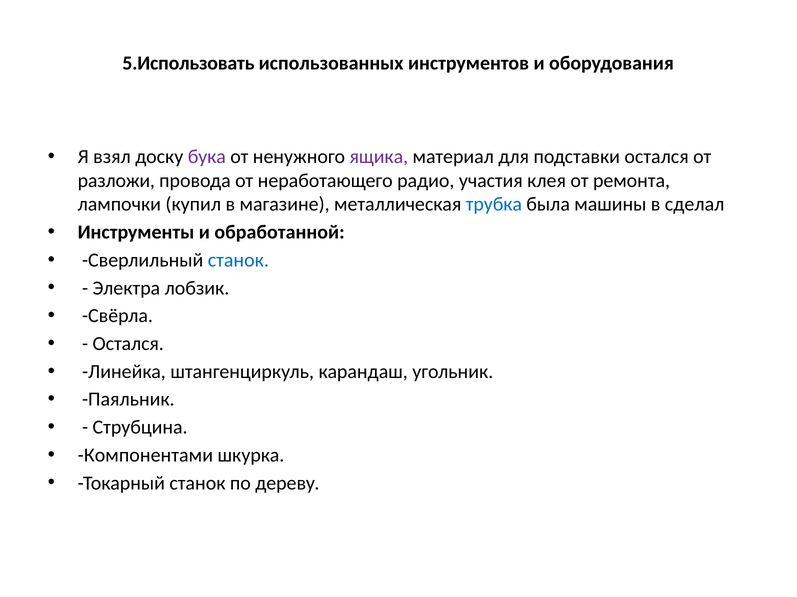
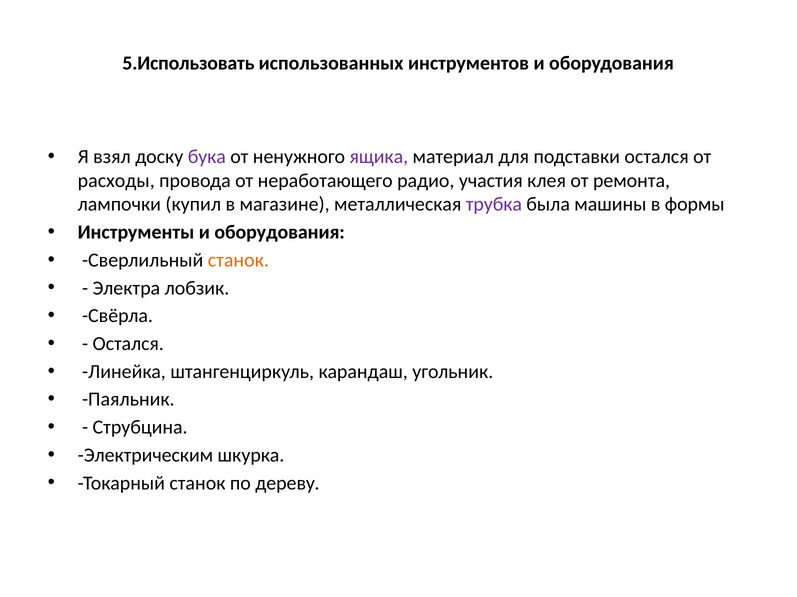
разложи: разложи -> расходы
трубка colour: blue -> purple
сделал: сделал -> формы
Инструменты и обработанной: обработанной -> оборудования
станок at (238, 260) colour: blue -> orange
Компонентами: Компонентами -> Электрическим
